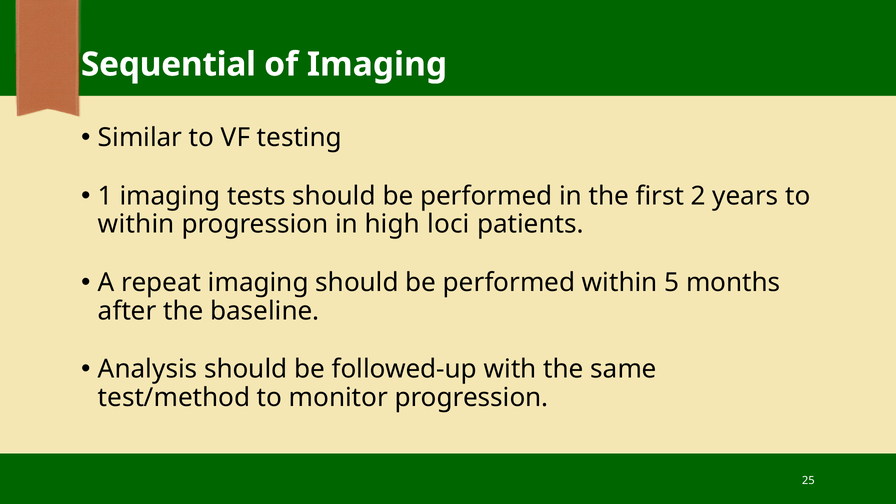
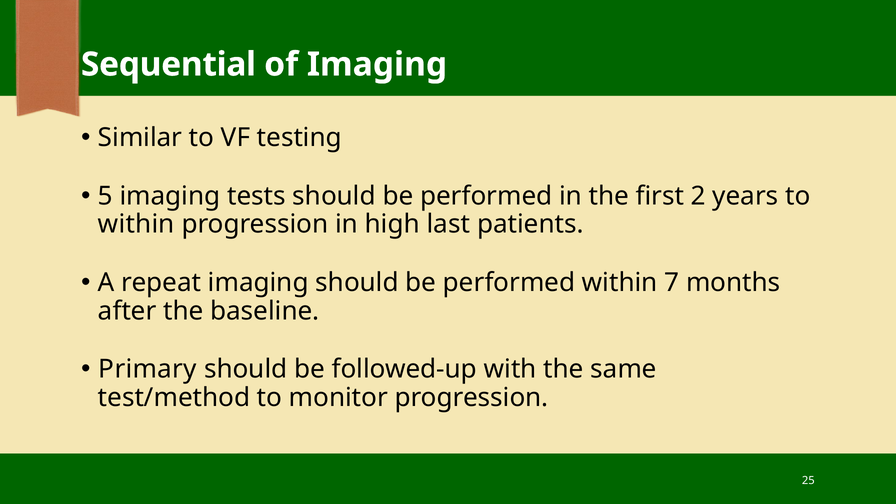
1: 1 -> 5
loci: loci -> last
5: 5 -> 7
Analysis: Analysis -> Primary
